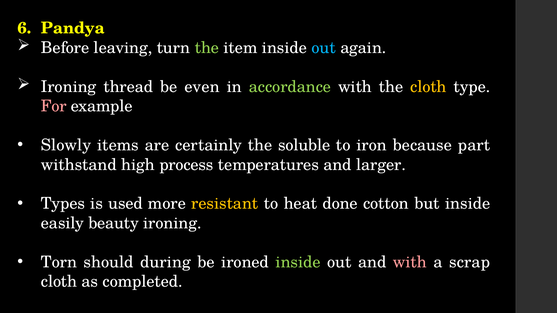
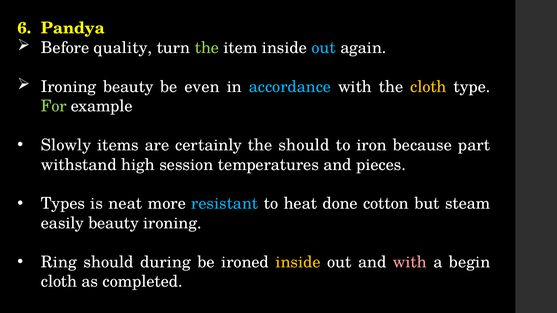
leaving: leaving -> quality
Ironing thread: thread -> beauty
accordance colour: light green -> light blue
For colour: pink -> light green
the soluble: soluble -> should
process: process -> session
larger: larger -> pieces
used: used -> neat
resistant colour: yellow -> light blue
but inside: inside -> steam
Torn: Torn -> Ring
inside at (298, 262) colour: light green -> yellow
scrap: scrap -> begin
